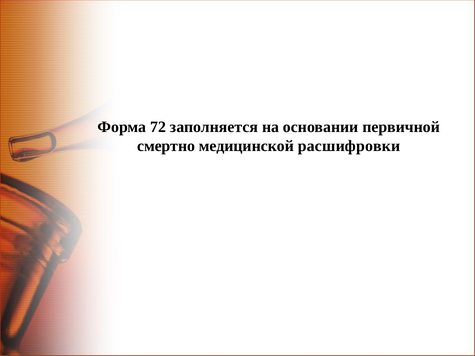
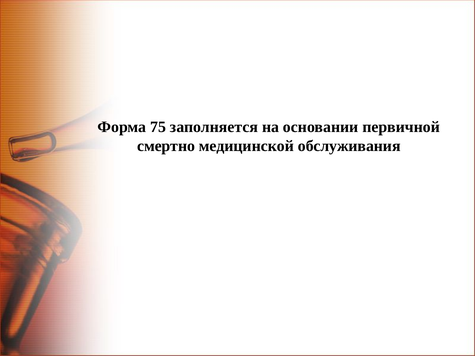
72: 72 -> 75
расшифровки: расшифровки -> обслуживания
